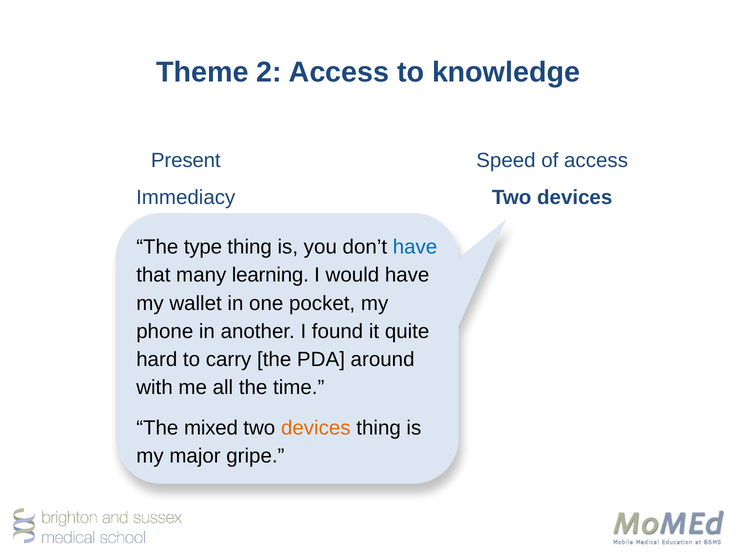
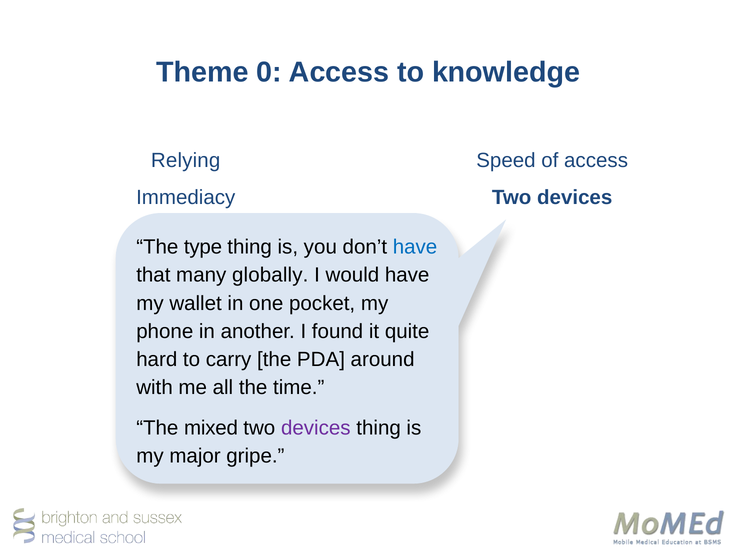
2: 2 -> 0
Present: Present -> Relying
learning: learning -> globally
devices at (316, 427) colour: orange -> purple
